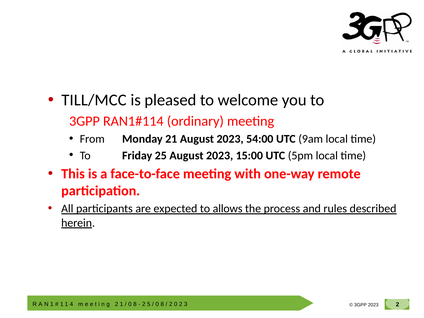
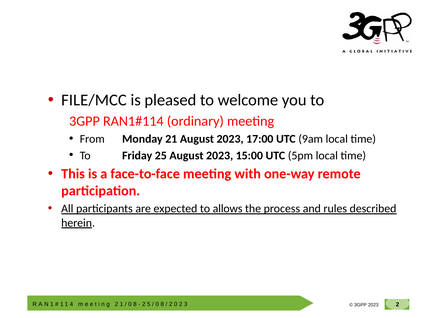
TILL/MCC: TILL/MCC -> FILE/MCC
54:00: 54:00 -> 17:00
